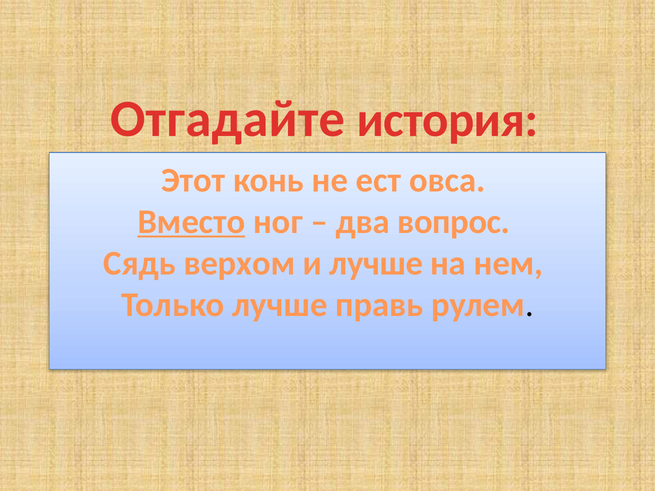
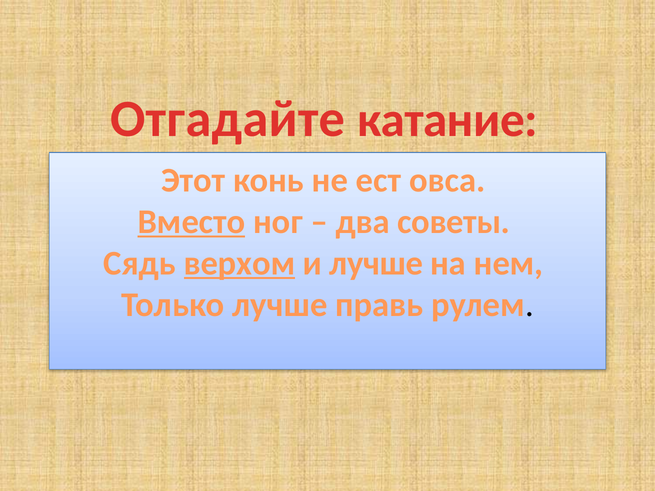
история: история -> катание
вопрос: вопрос -> советы
верхом underline: none -> present
